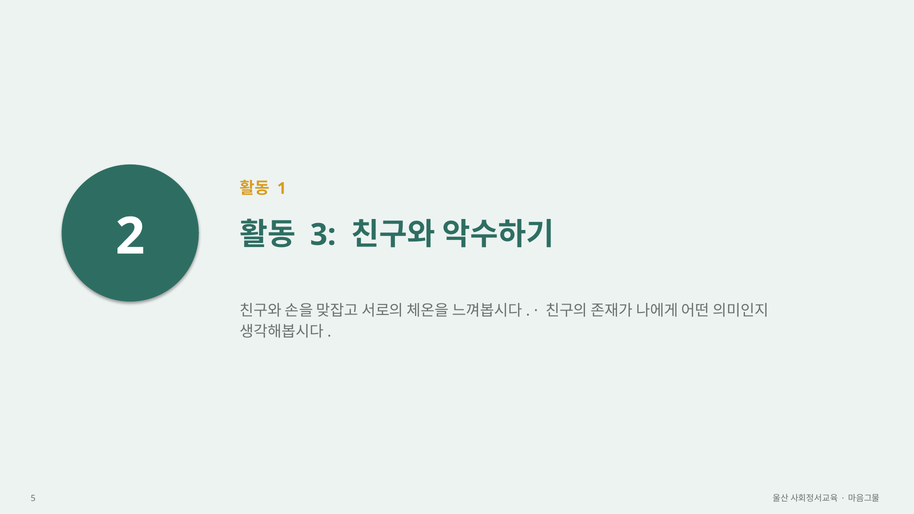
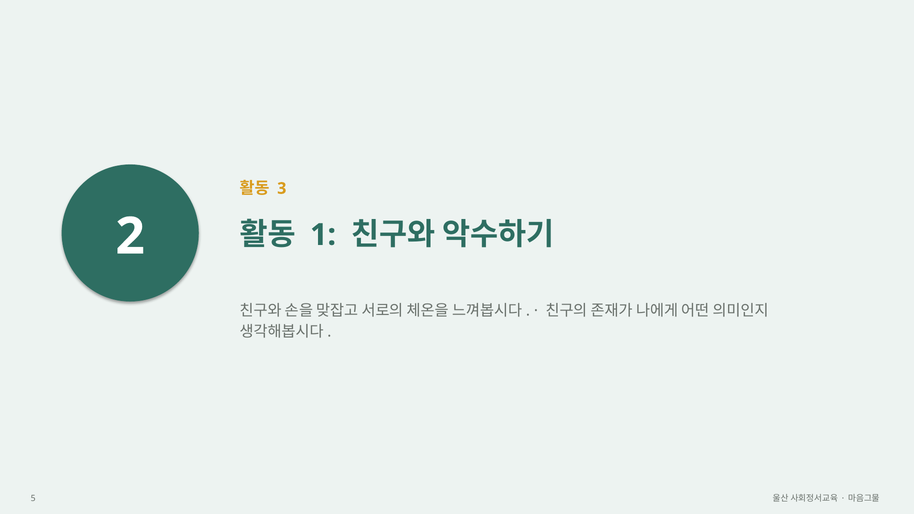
1: 1 -> 3
3: 3 -> 1
